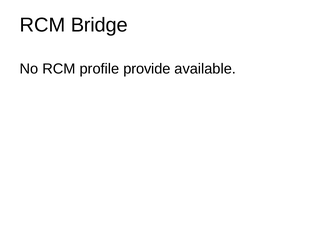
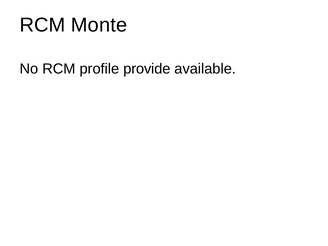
Bridge: Bridge -> Monte
